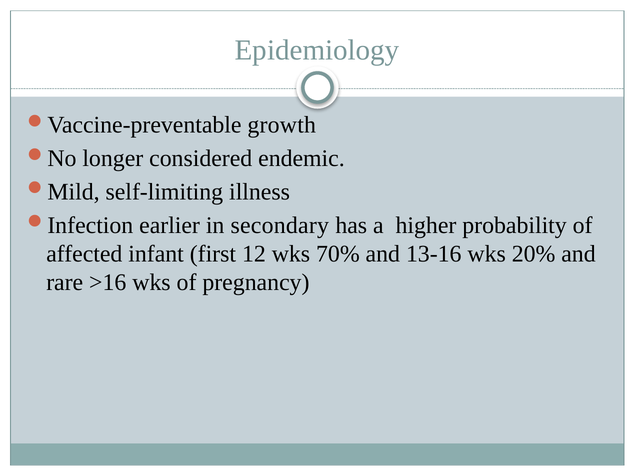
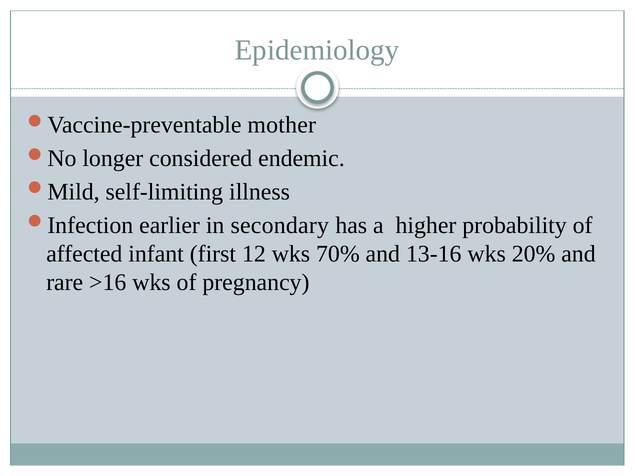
growth: growth -> mother
